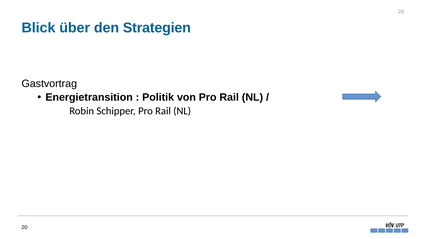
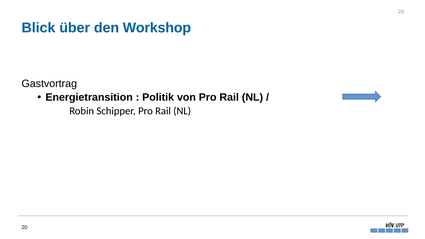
Strategien: Strategien -> Workshop
